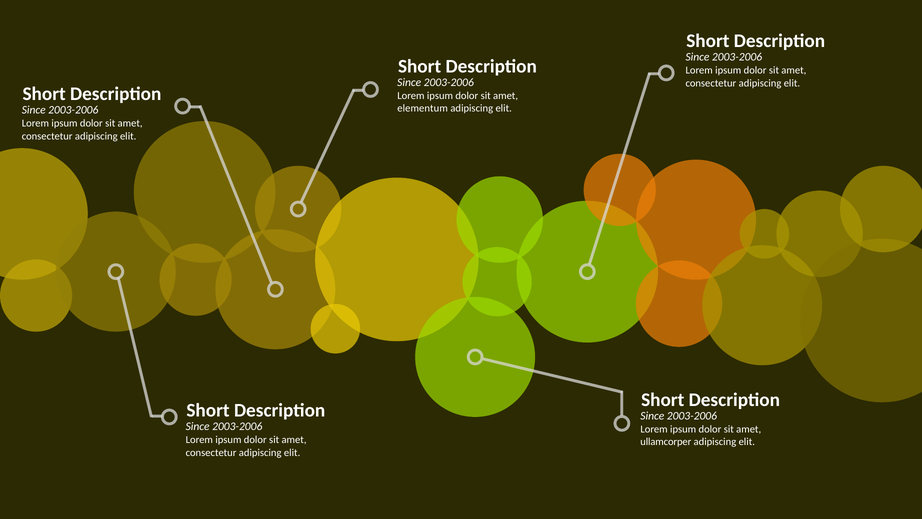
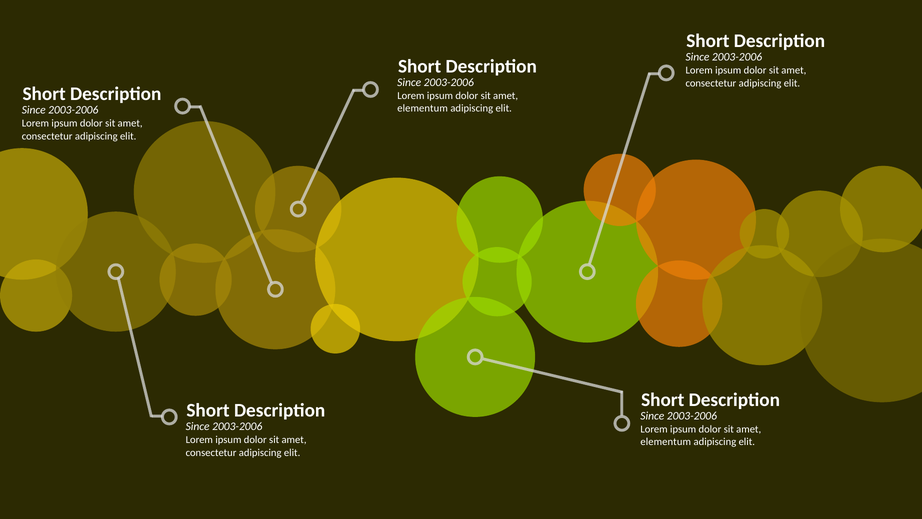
ullamcorper at (666, 442): ullamcorper -> elementum
